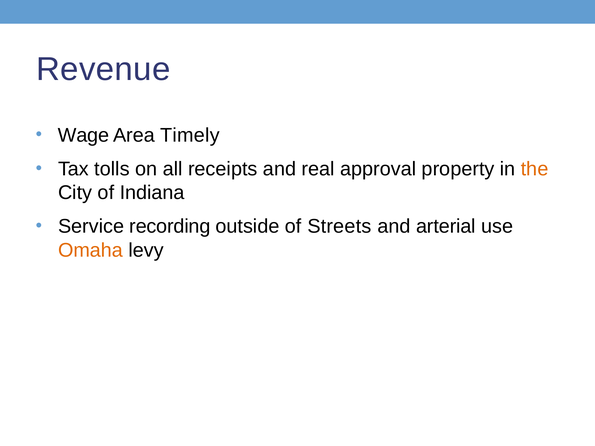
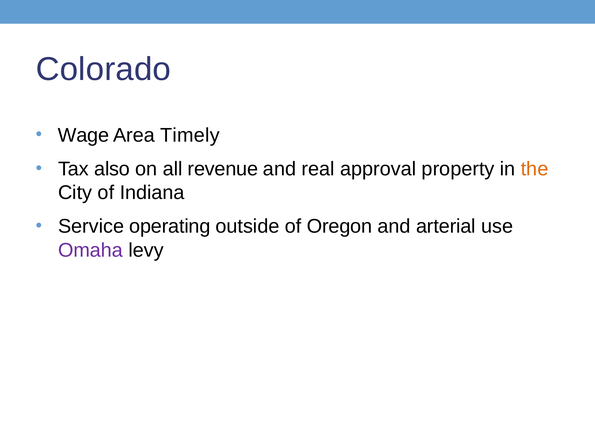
Revenue: Revenue -> Colorado
tolls: tolls -> also
receipts: receipts -> revenue
recording: recording -> operating
Streets: Streets -> Oregon
Omaha colour: orange -> purple
